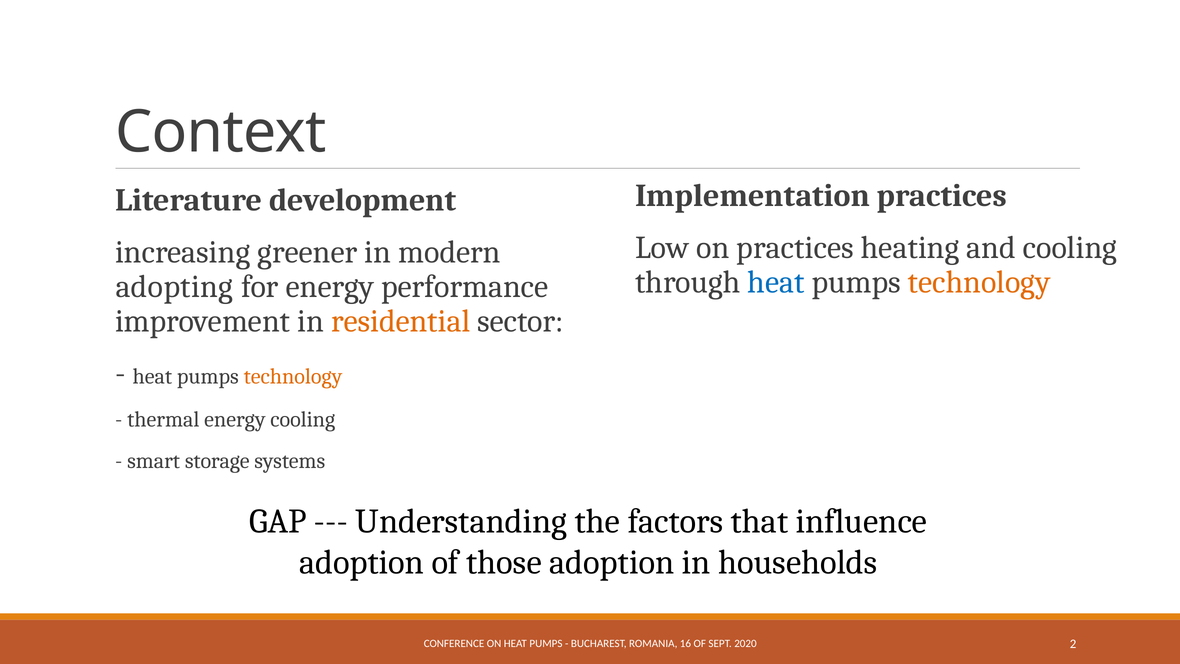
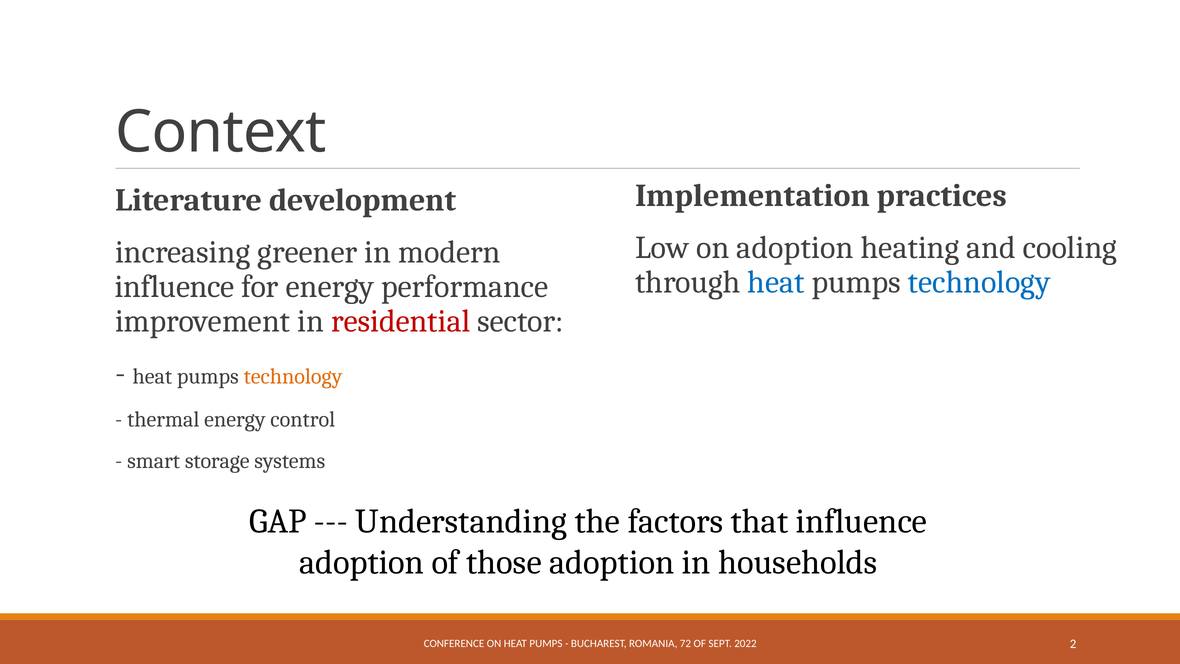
on practices: practices -> adoption
technology at (979, 282) colour: orange -> blue
adopting at (174, 287): adopting -> influence
residential colour: orange -> red
energy cooling: cooling -> control
16: 16 -> 72
2020: 2020 -> 2022
